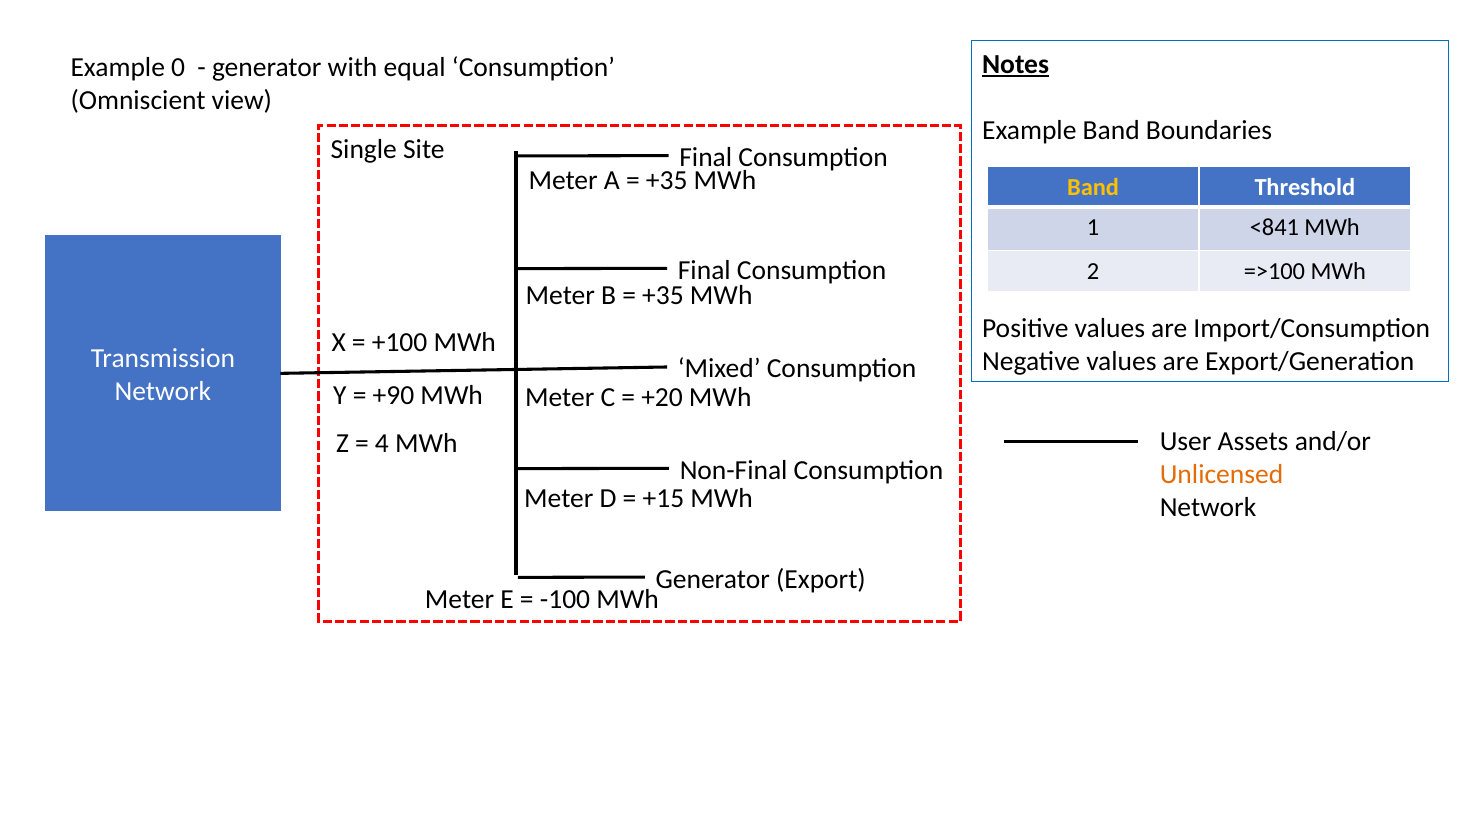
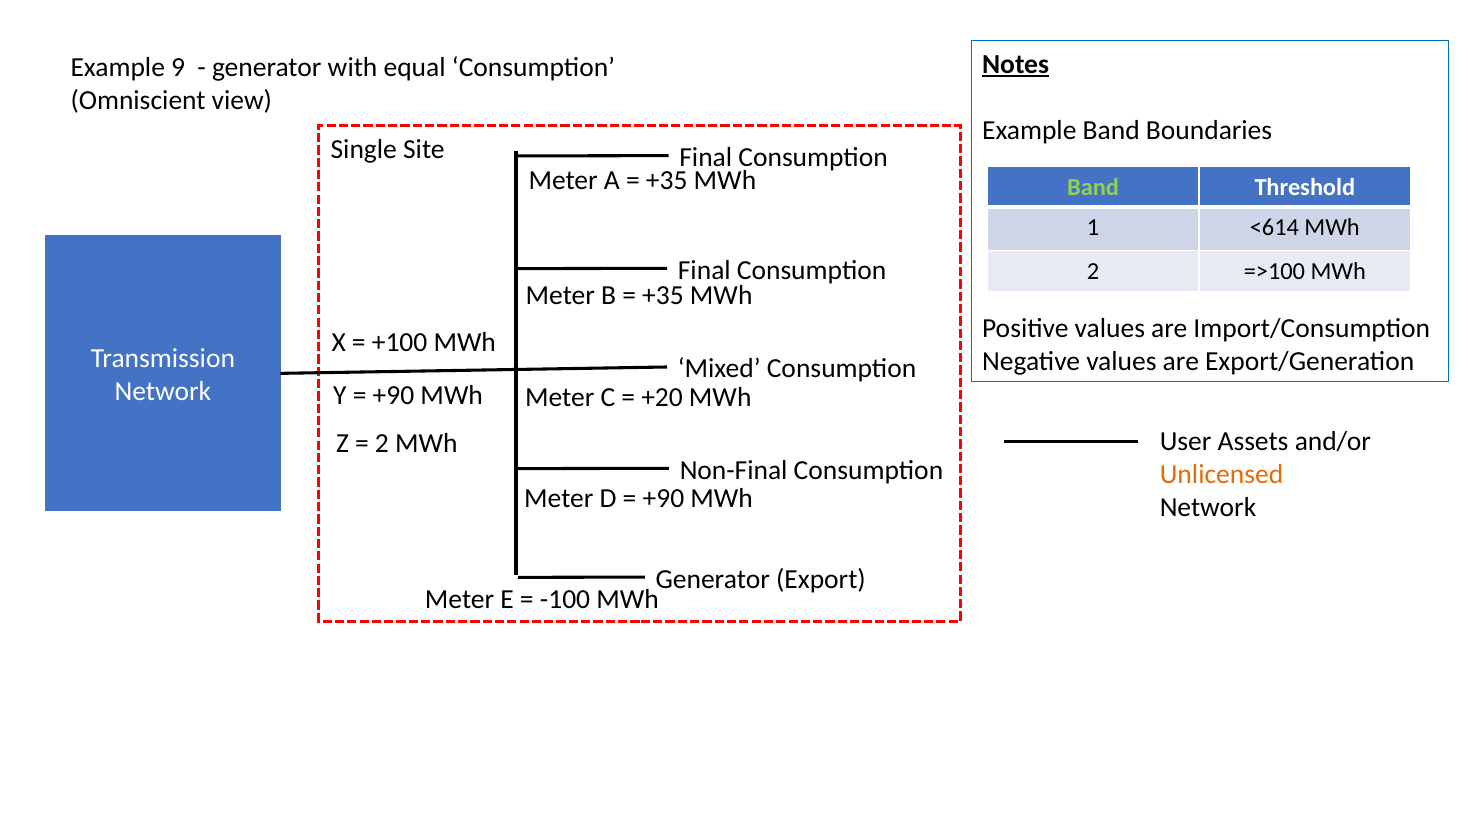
0: 0 -> 9
Band at (1093, 187) colour: yellow -> light green
<841: <841 -> <614
4 at (382, 444): 4 -> 2
+15 at (663, 498): +15 -> +90
